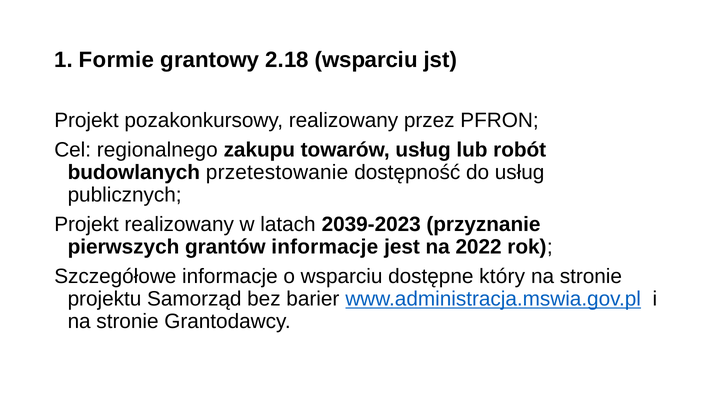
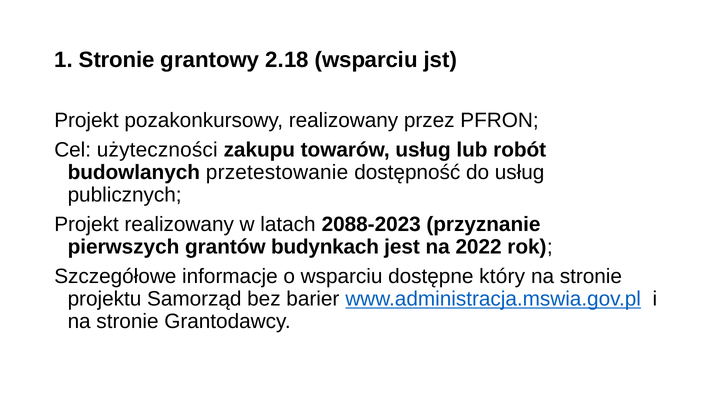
1 Formie: Formie -> Stronie
regionalnego: regionalnego -> użyteczności
2039-2023: 2039-2023 -> 2088-2023
grantów informacje: informacje -> budynkach
